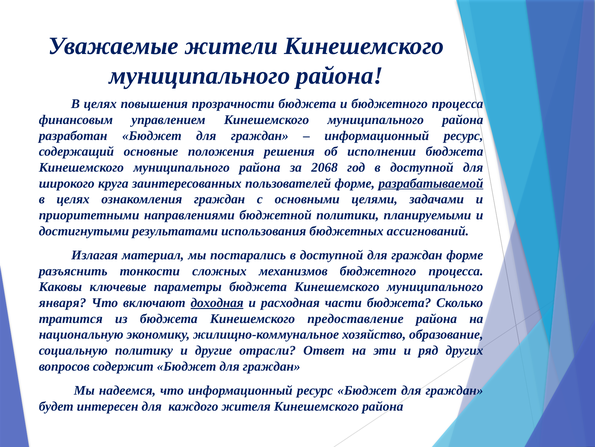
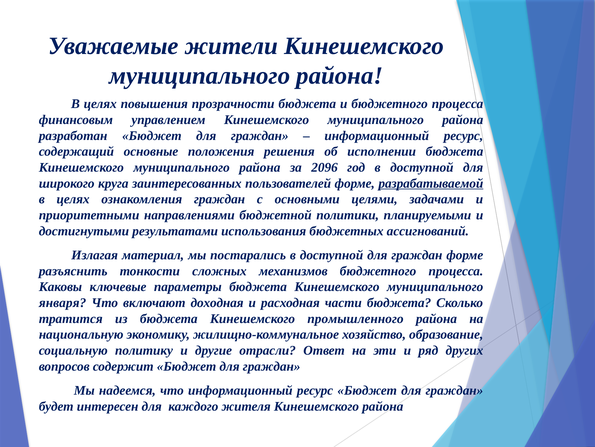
2068: 2068 -> 2096
доходная underline: present -> none
предоставление: предоставление -> промышленного
